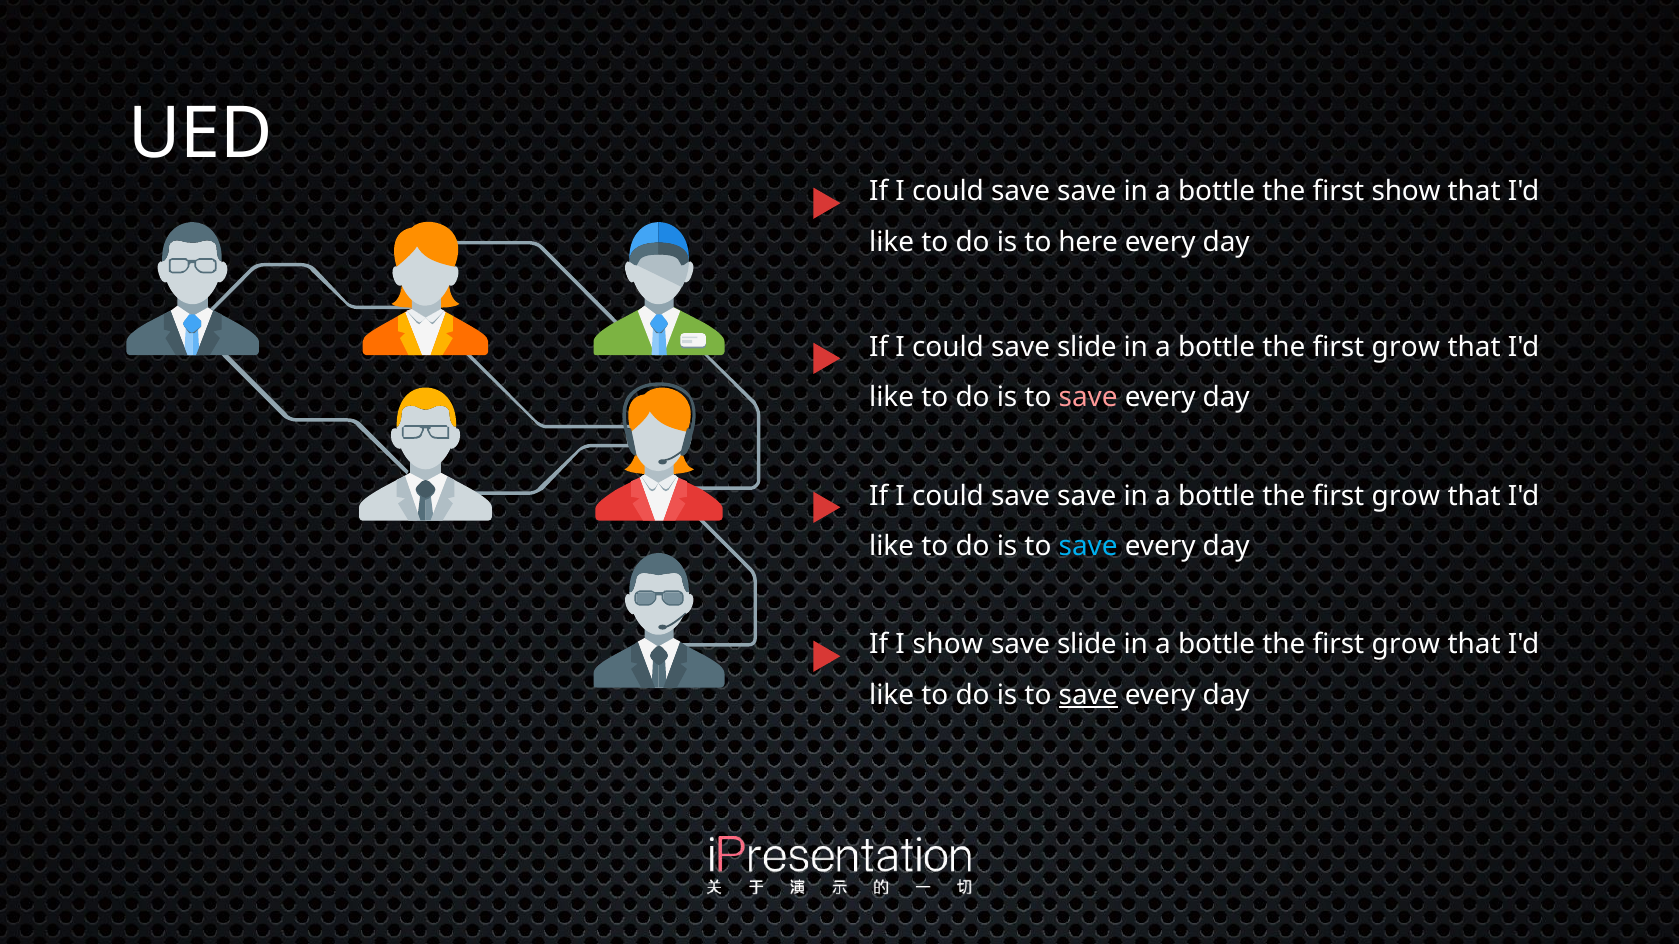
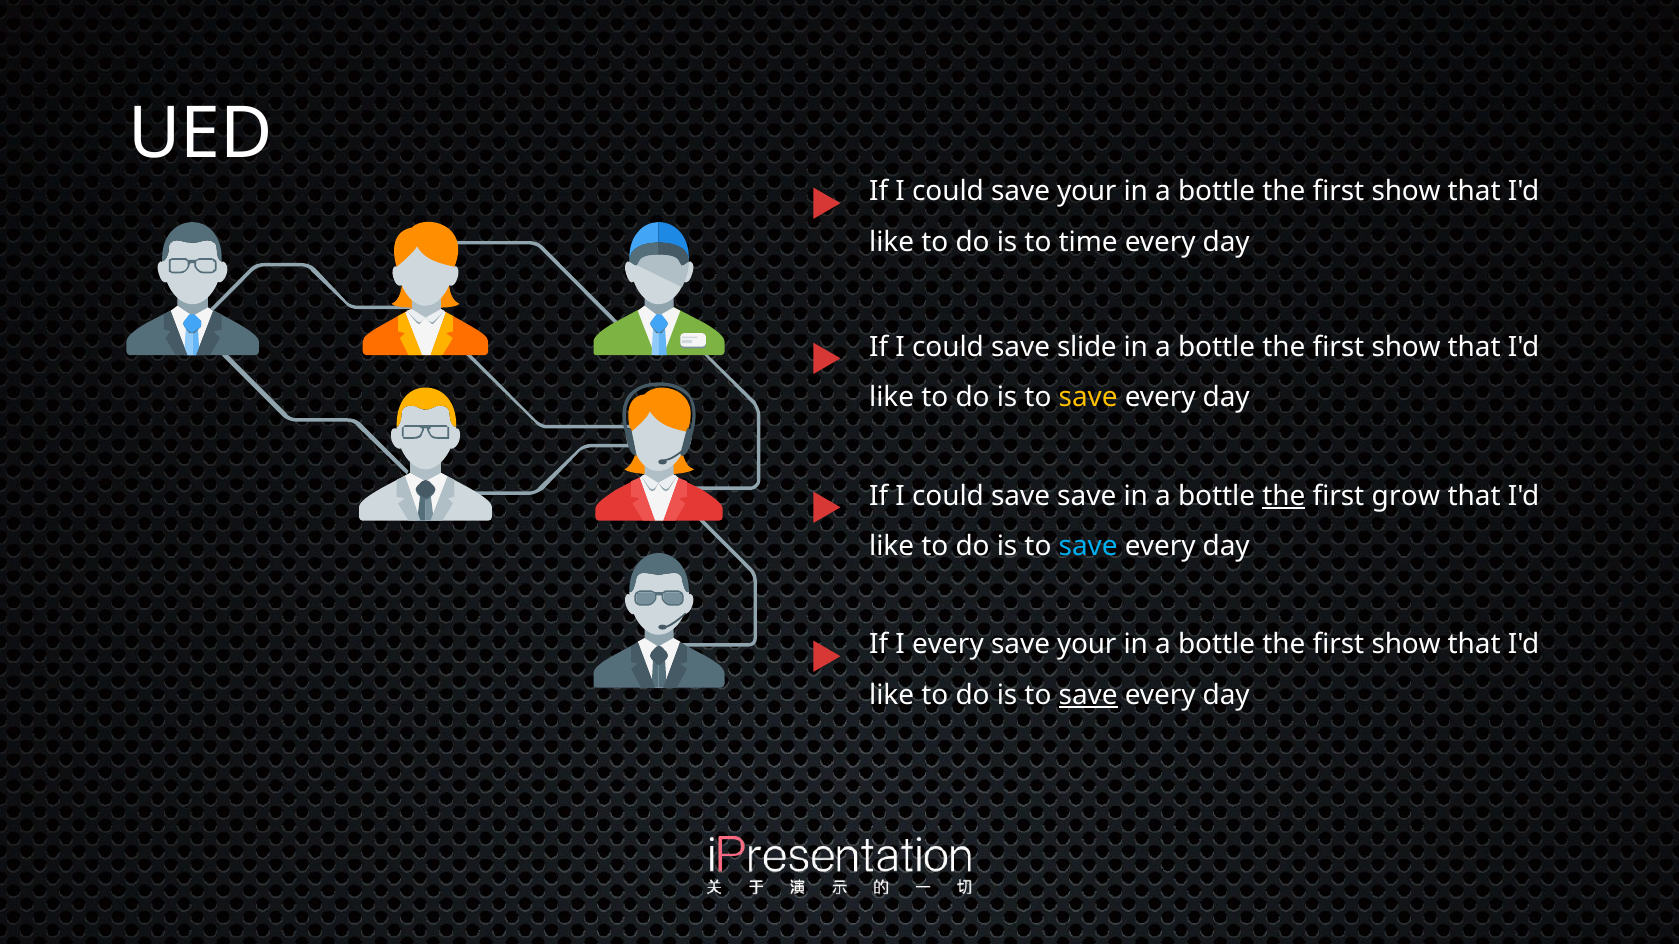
save at (1087, 192): save -> your
here: here -> time
grow at (1406, 347): grow -> show
save at (1088, 397) colour: pink -> yellow
the at (1284, 496) underline: none -> present
I show: show -> every
slide at (1087, 645): slide -> your
grow at (1406, 645): grow -> show
